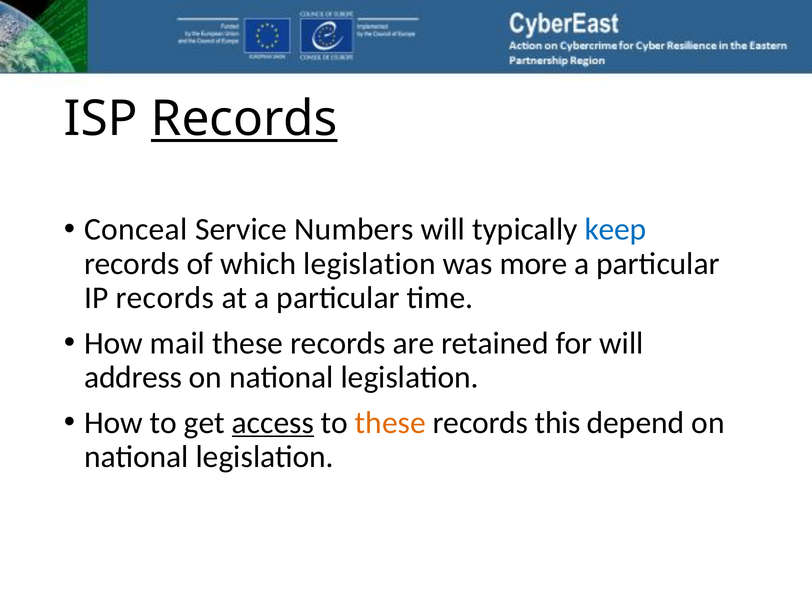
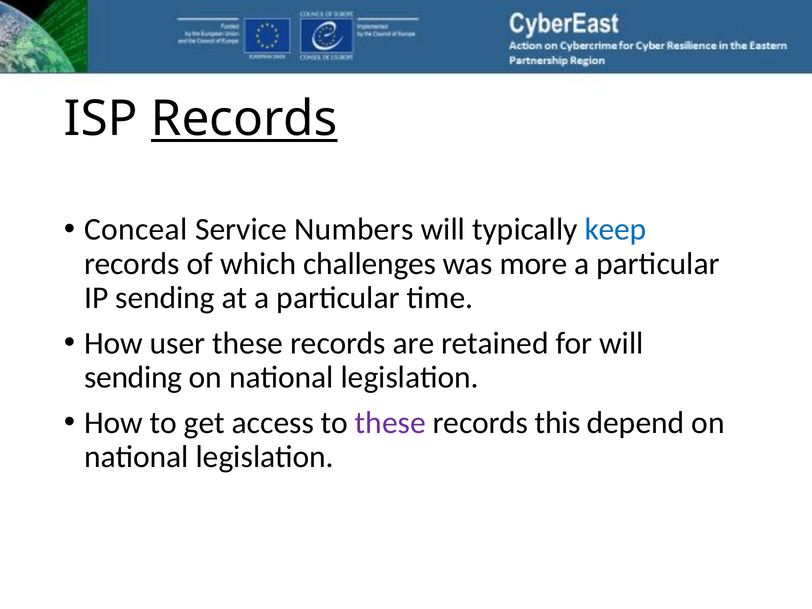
which legislation: legislation -> challenges
IP records: records -> sending
mail: mail -> user
address at (133, 377): address -> sending
access underline: present -> none
these at (390, 423) colour: orange -> purple
